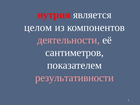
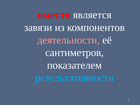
нутрия: нутрия -> вместо
целом: целом -> завязи
результативности colour: pink -> light blue
